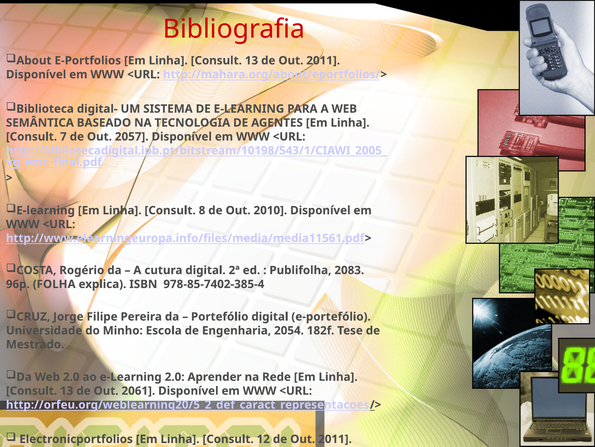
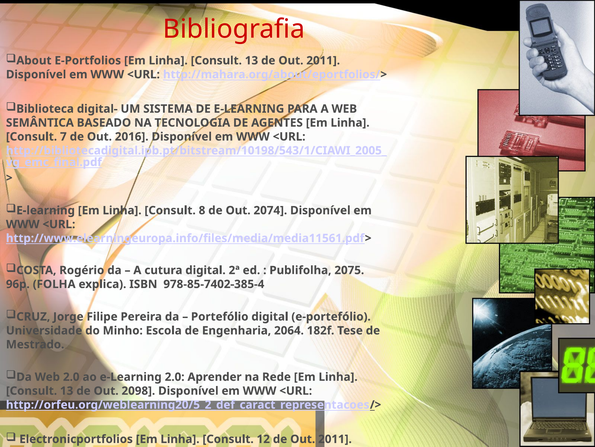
2057: 2057 -> 2016
2010: 2010 -> 2074
2083: 2083 -> 2075
2054: 2054 -> 2064
2061: 2061 -> 2098
